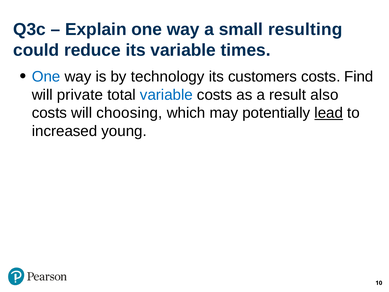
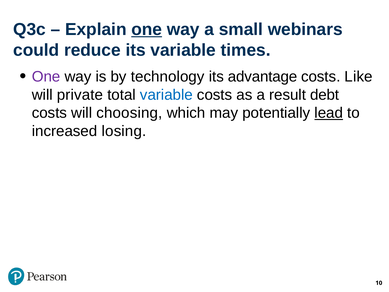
one at (147, 29) underline: none -> present
resulting: resulting -> webinars
One at (46, 77) colour: blue -> purple
customers: customers -> advantage
Find: Find -> Like
also: also -> debt
young: young -> losing
